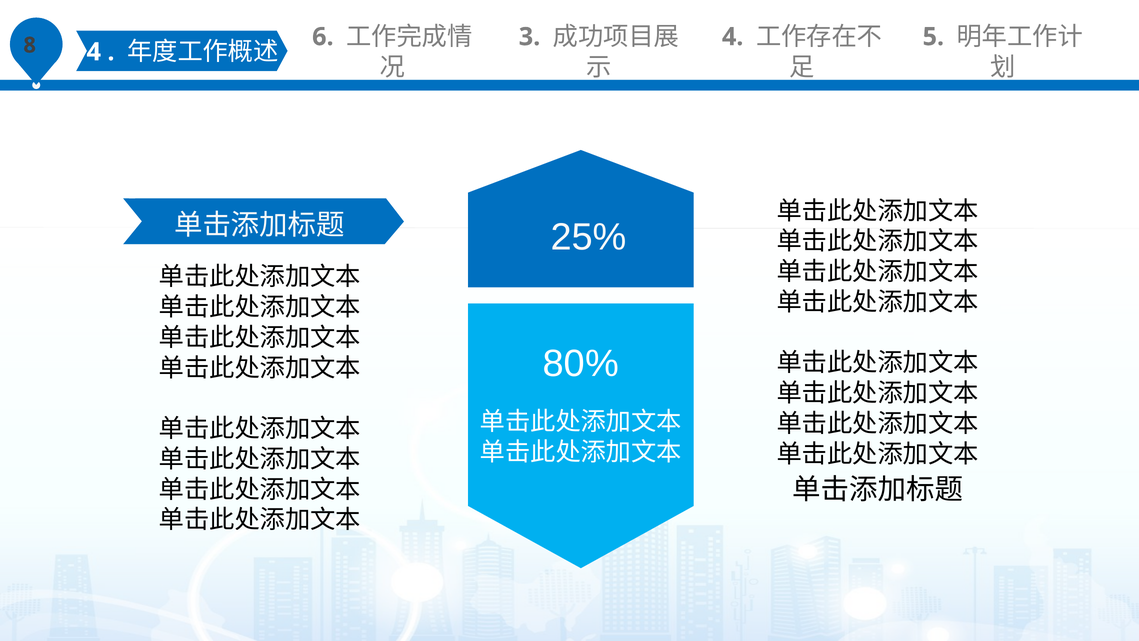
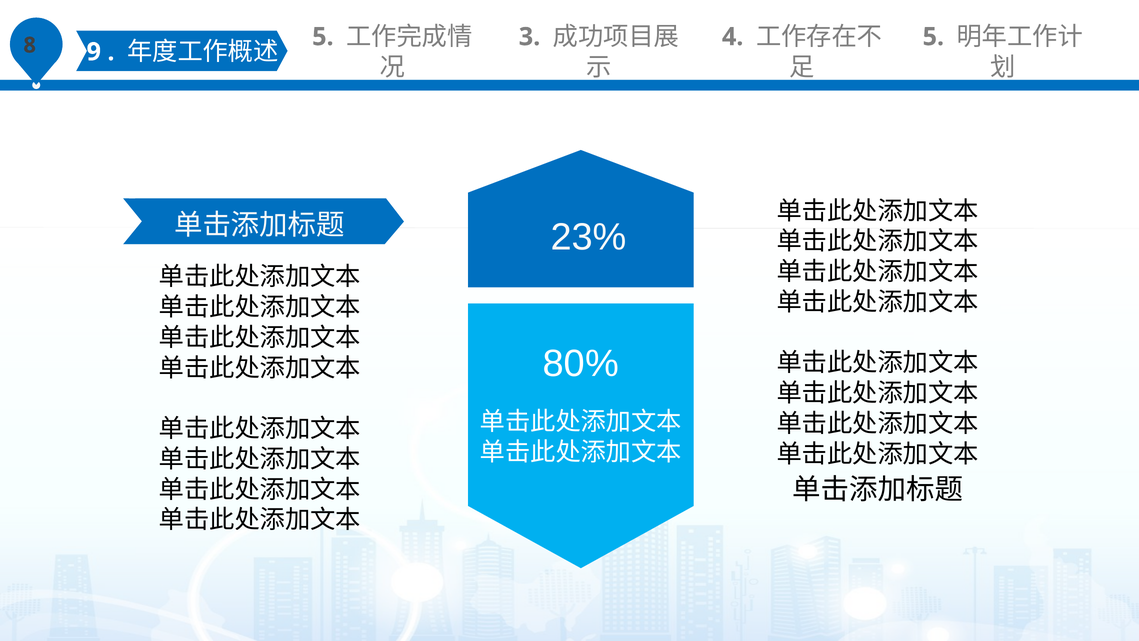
4 at (94, 52): 4 -> 9
6 at (323, 37): 6 -> 5
25%: 25% -> 23%
